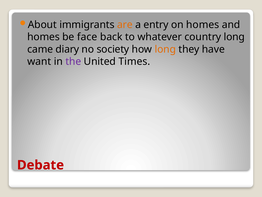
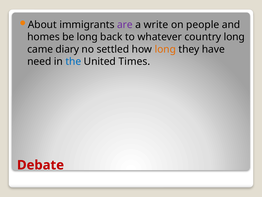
are colour: orange -> purple
entry: entry -> write
on homes: homes -> people
be face: face -> long
society: society -> settled
want: want -> need
the colour: purple -> blue
